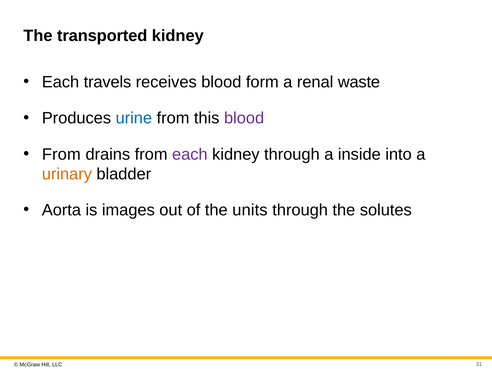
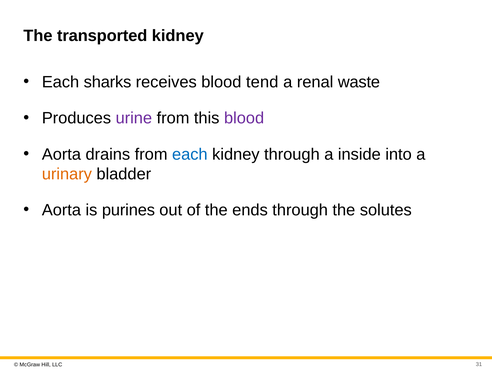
travels: travels -> sharks
form: form -> tend
urine colour: blue -> purple
From at (61, 154): From -> Aorta
each at (190, 154) colour: purple -> blue
images: images -> purines
units: units -> ends
